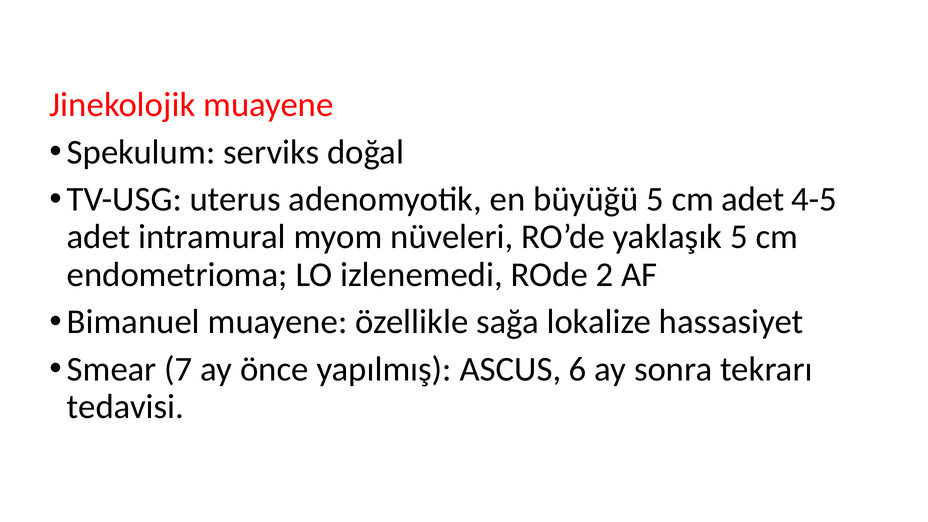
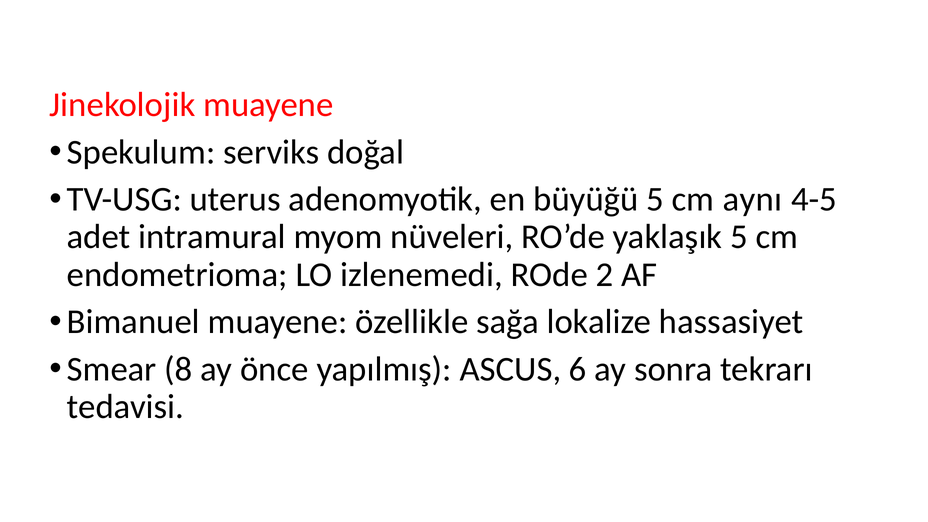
cm adet: adet -> aynı
7: 7 -> 8
